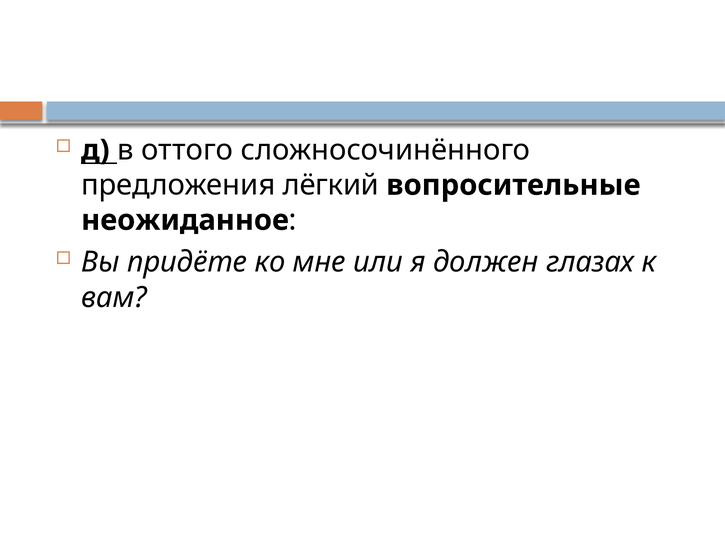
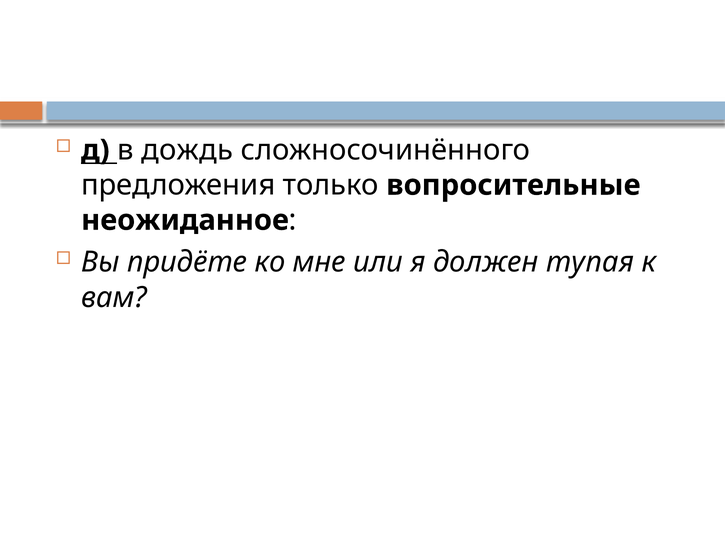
оттого: оттого -> дождь
лёгкий: лёгкий -> только
глазах: глазах -> тупая
